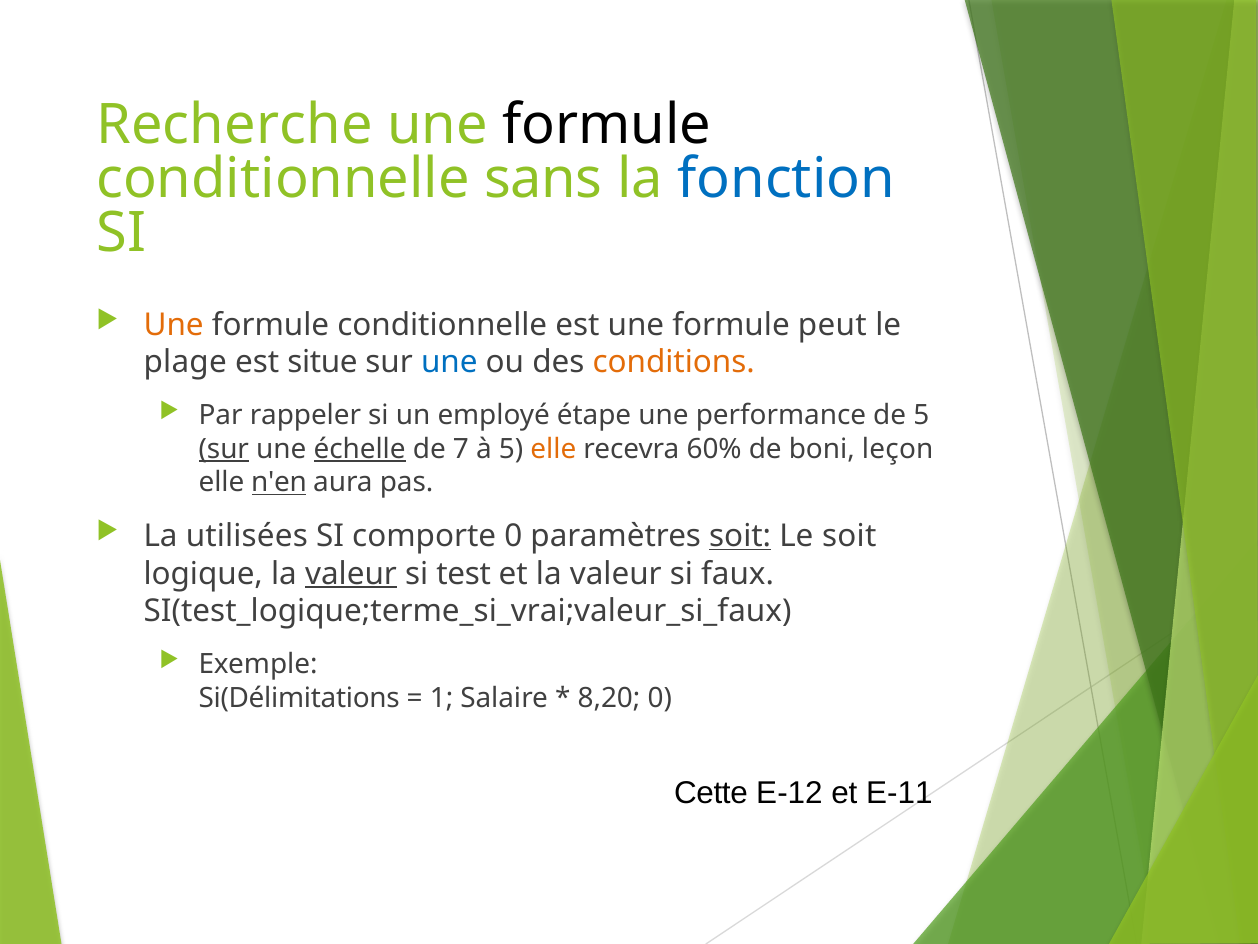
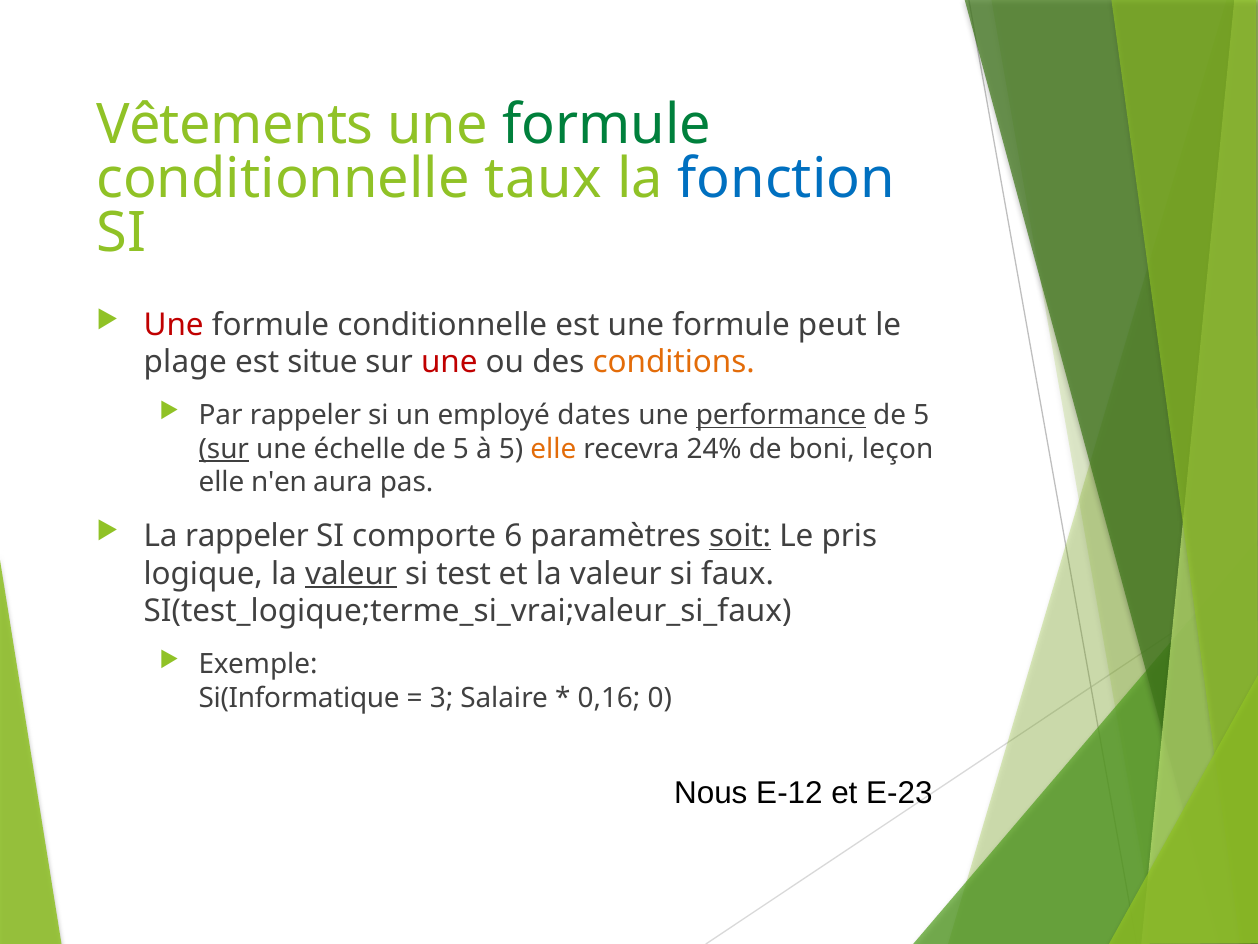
Recherche: Recherche -> Vêtements
formule at (607, 125) colour: black -> green
sans: sans -> taux
Une at (174, 325) colour: orange -> red
une at (449, 362) colour: blue -> red
étape: étape -> dates
performance underline: none -> present
échelle underline: present -> none
7 at (461, 449): 7 -> 5
60%: 60% -> 24%
n'en underline: present -> none
La utilisées: utilisées -> rappeler
comporte 0: 0 -> 6
Le soit: soit -> pris
Si(Délimitations: Si(Délimitations -> Si(Informatique
1: 1 -> 3
8,20: 8,20 -> 0,16
Cette: Cette -> Nous
E-11: E-11 -> E-23
